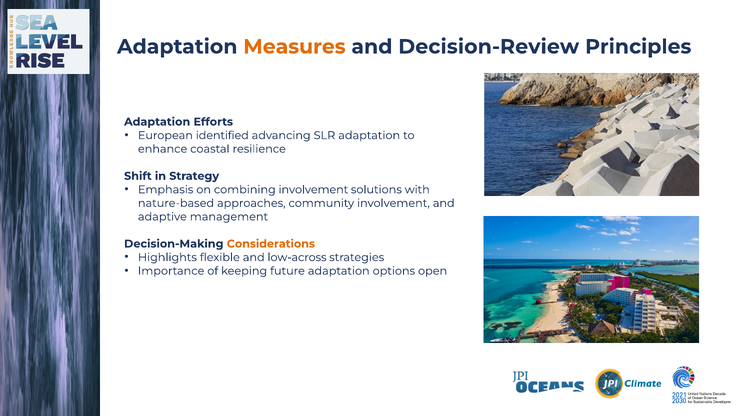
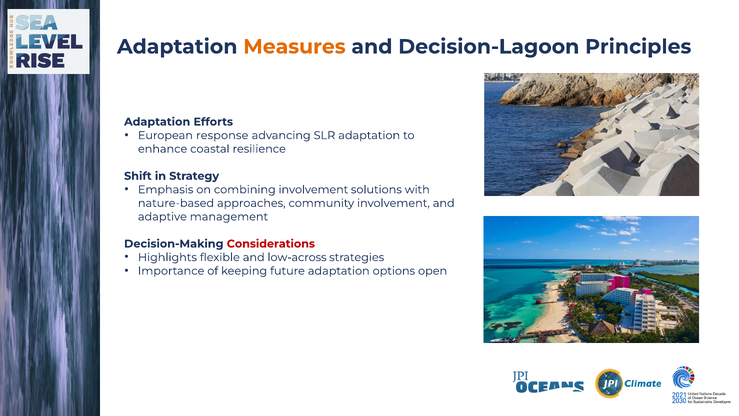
Decision-Review: Decision-Review -> Decision-Lagoon
identified: identified -> response
Considerations colour: orange -> red
